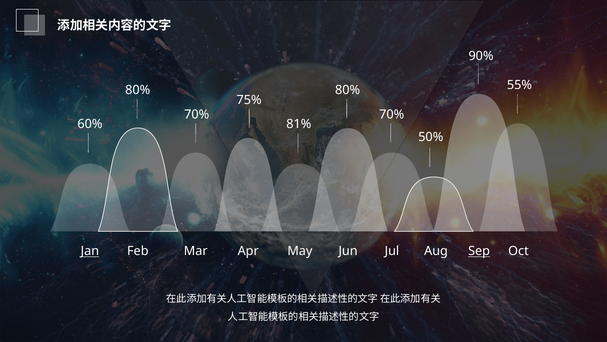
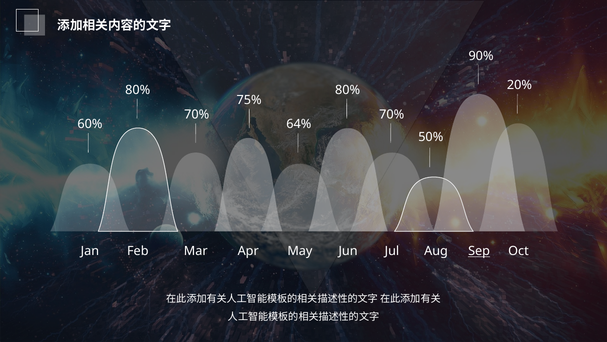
55%: 55% -> 20%
81%: 81% -> 64%
Jan underline: present -> none
